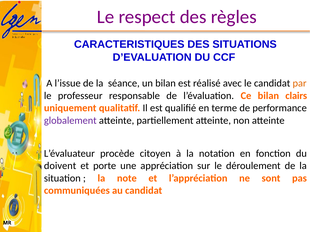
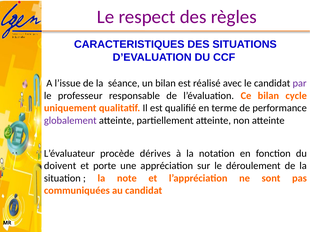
par colour: orange -> purple
clairs: clairs -> cycle
citoyen: citoyen -> dérives
